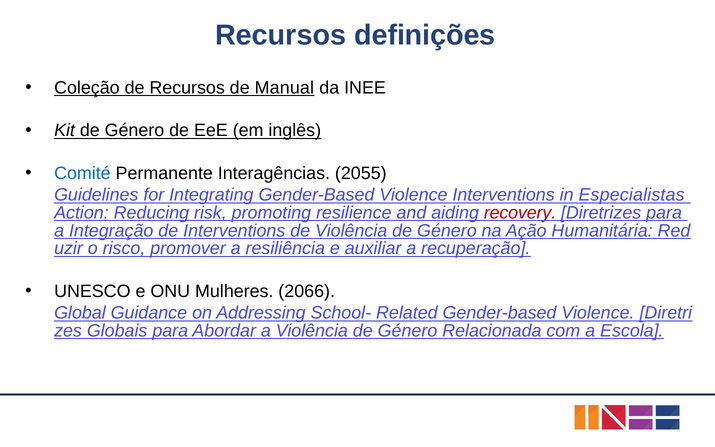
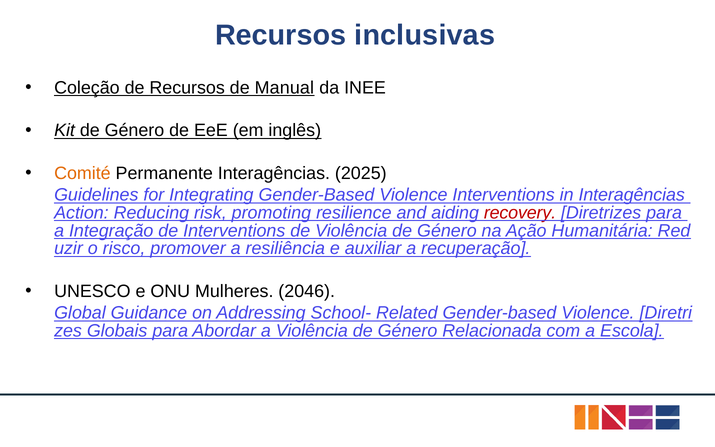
definições: definições -> inclusivas
Comité colour: blue -> orange
2055: 2055 -> 2025
in Especialistas: Especialistas -> Interagências
2066: 2066 -> 2046
